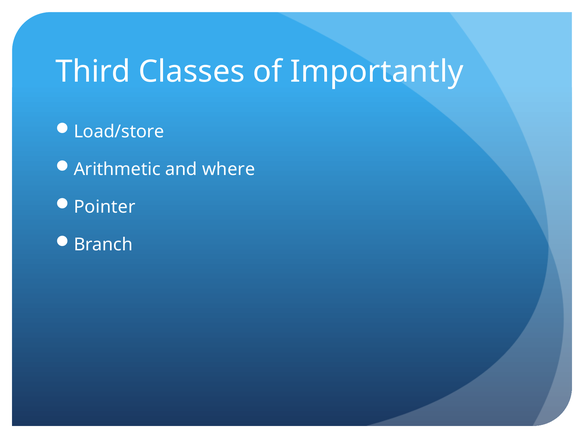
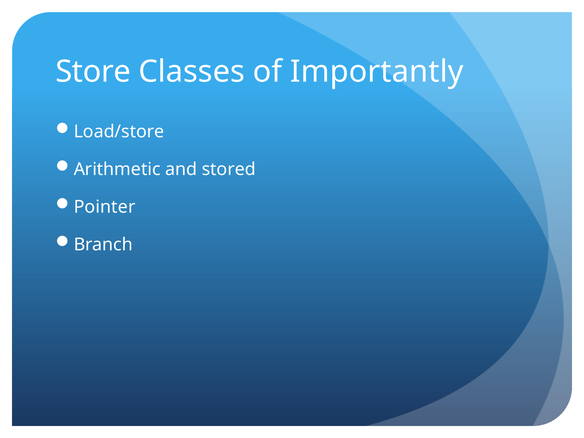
Third: Third -> Store
where: where -> stored
